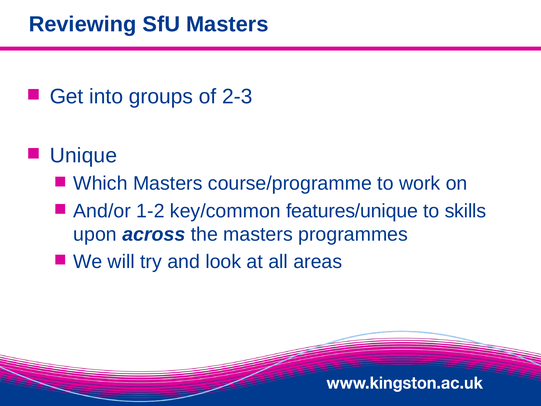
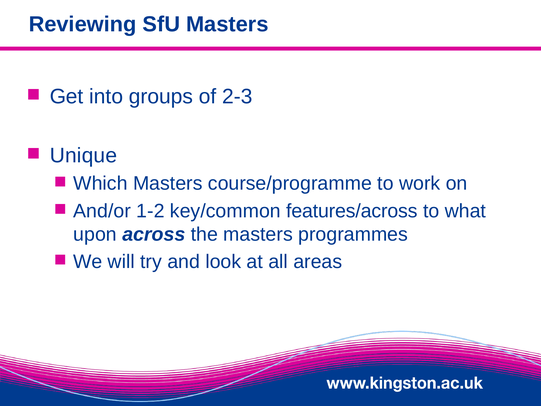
features/unique: features/unique -> features/across
skills: skills -> what
